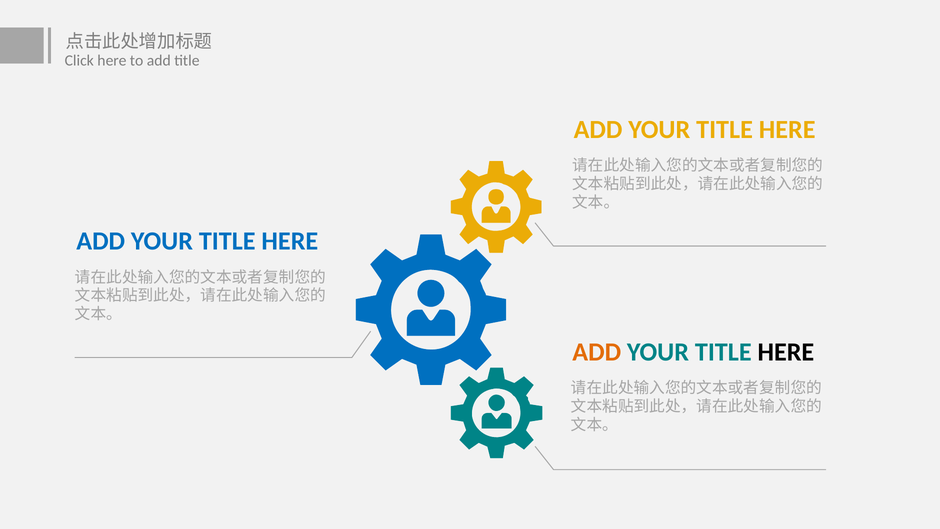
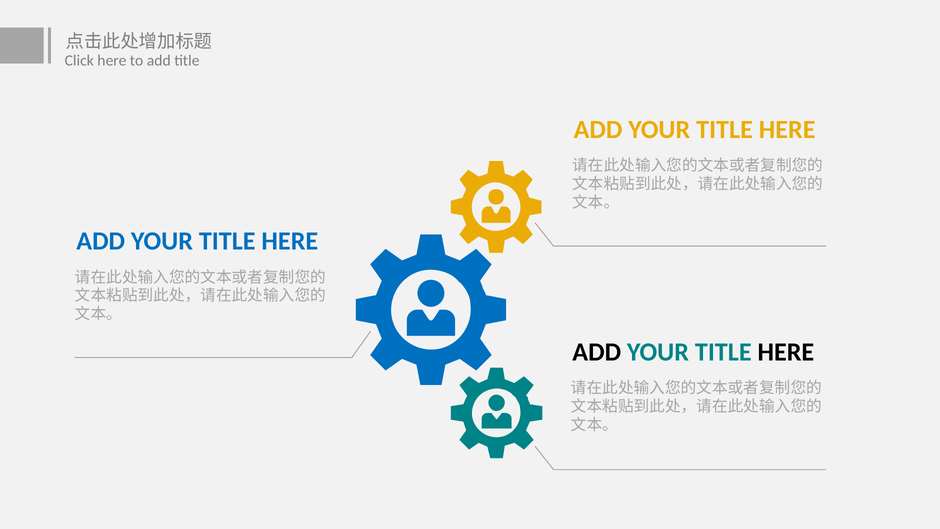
ADD at (597, 352) colour: orange -> black
